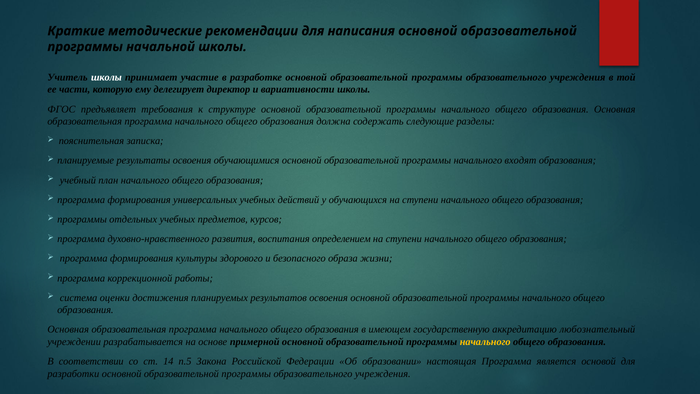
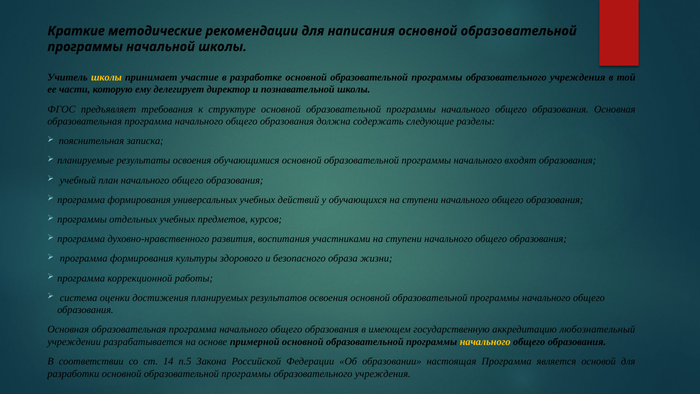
школы at (106, 77) colour: white -> yellow
вариативности: вариативности -> познавательной
определением: определением -> участниками
